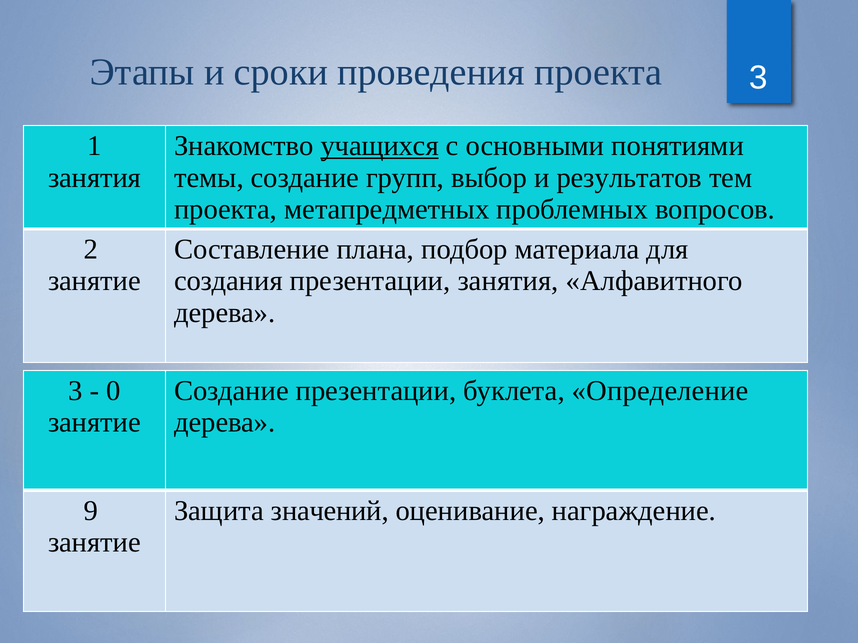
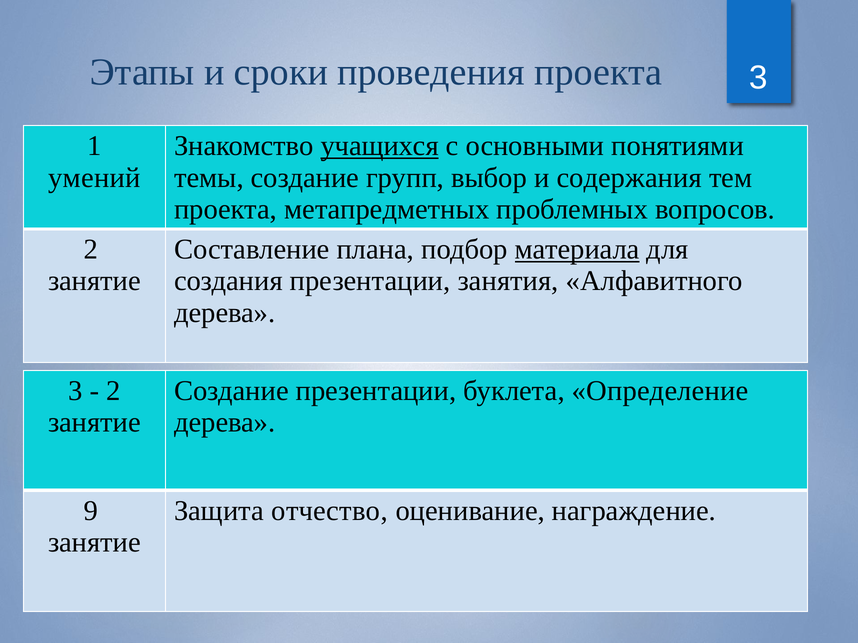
занятия at (95, 178): занятия -> умений
результатов: результатов -> содержания
материала underline: none -> present
0 at (114, 391): 0 -> 2
значений: значений -> отчество
